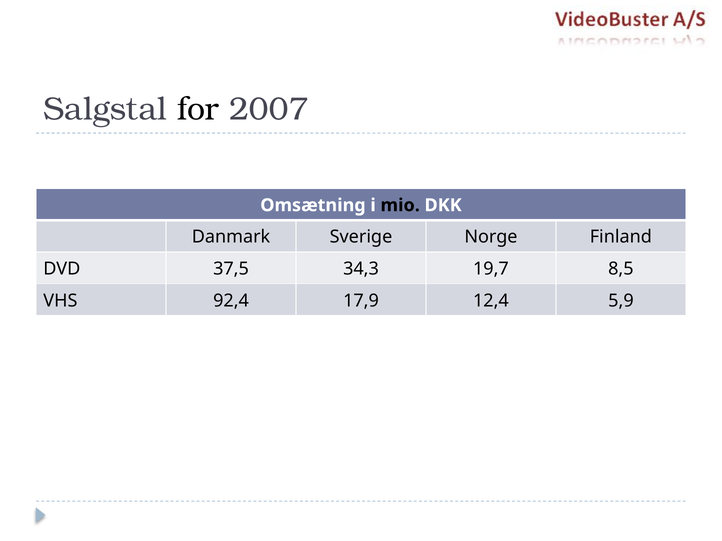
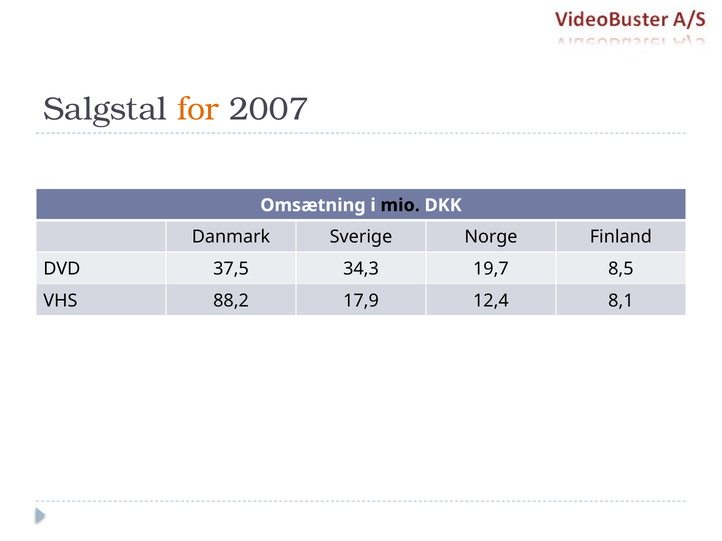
for colour: black -> orange
92,4: 92,4 -> 88,2
5,9: 5,9 -> 8,1
